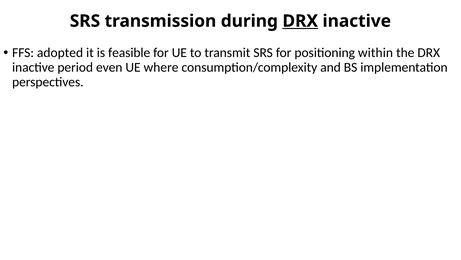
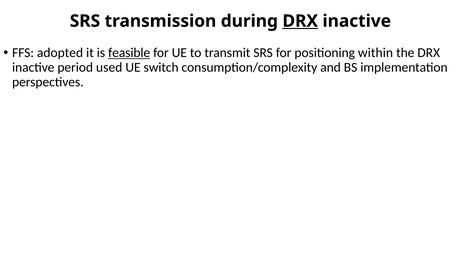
feasible underline: none -> present
even: even -> used
where: where -> switch
